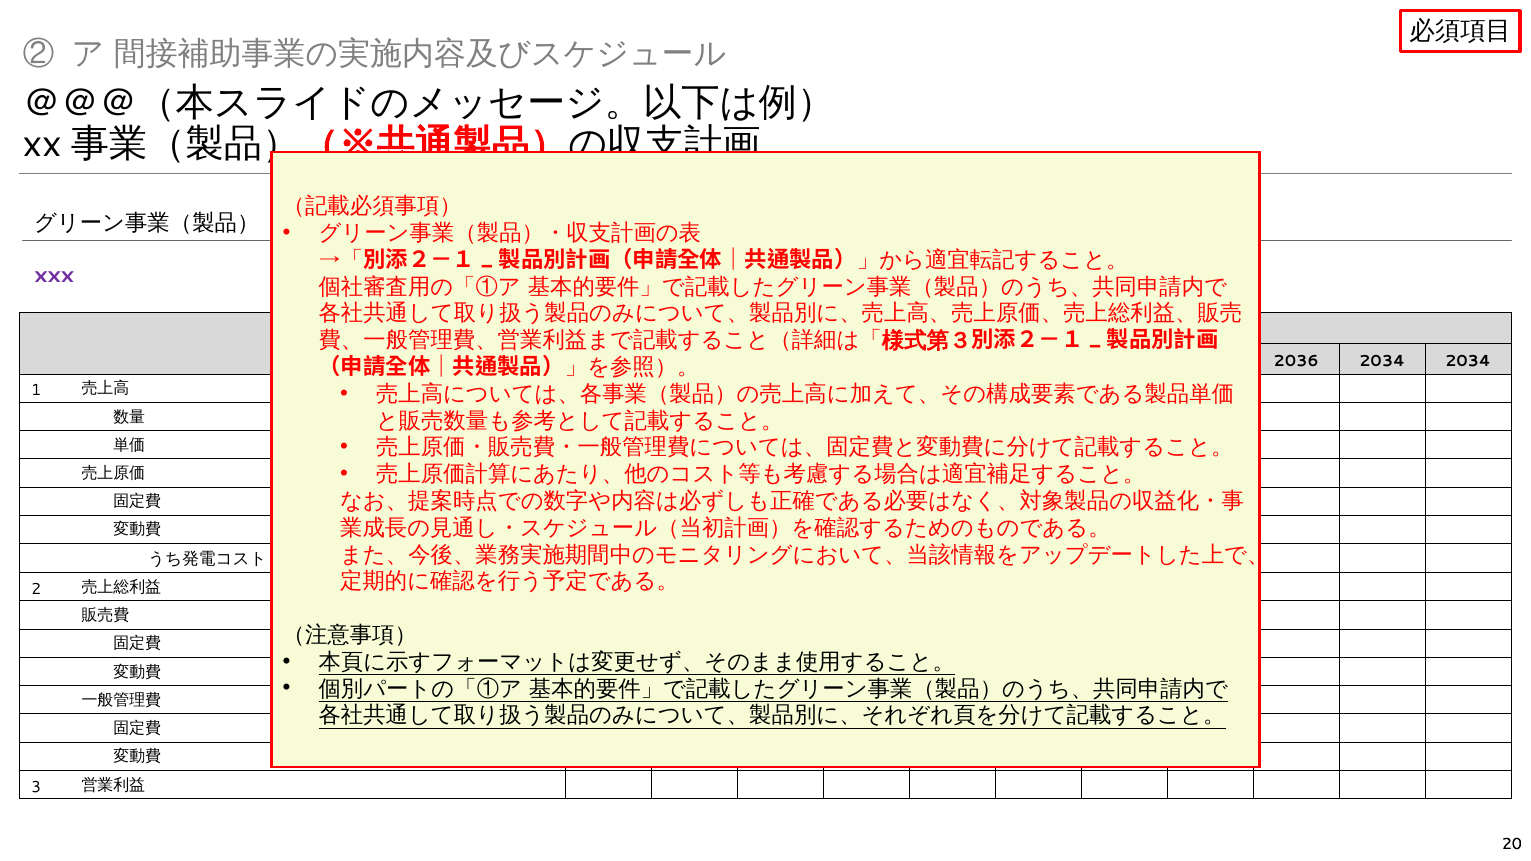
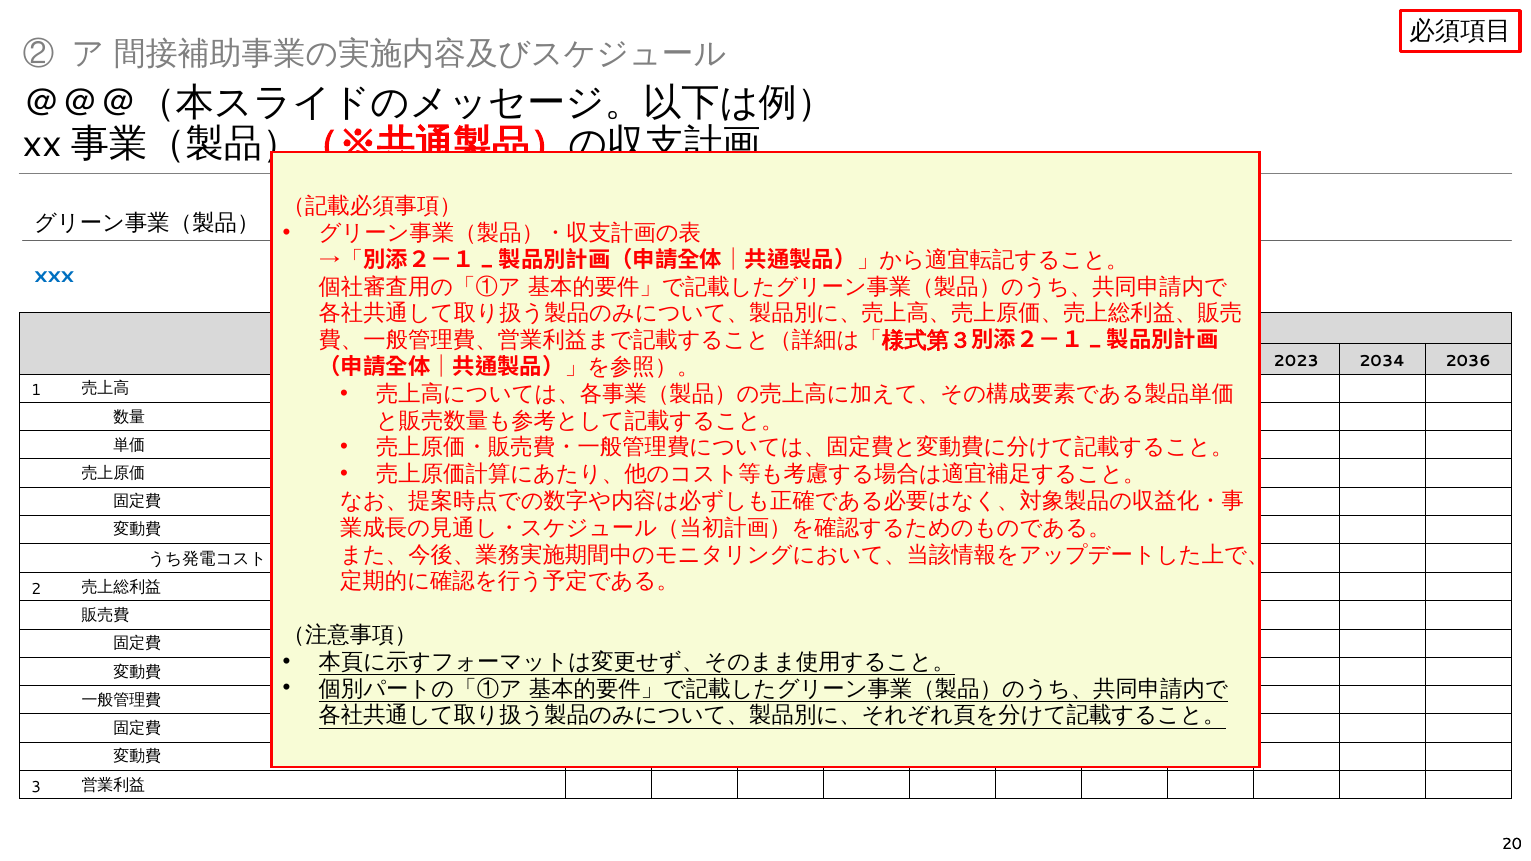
xxx colour: purple -> blue
2036: 2036 -> 2023
2034 2034: 2034 -> 2036
